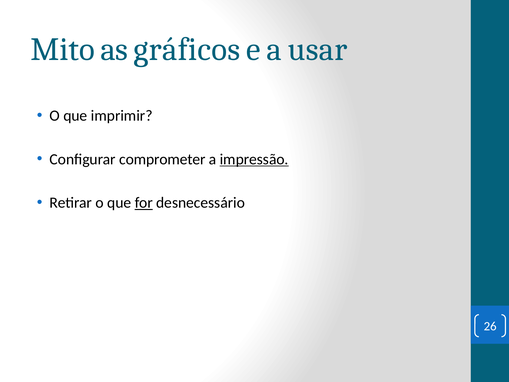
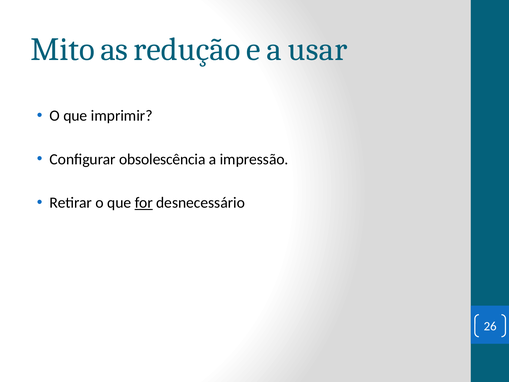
gráficos: gráficos -> redução
comprometer: comprometer -> obsolescência
impressão underline: present -> none
